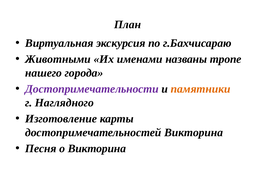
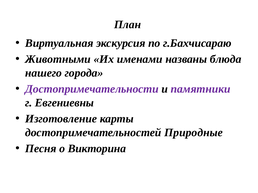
тропе: тропе -> блюда
памятники colour: orange -> purple
Наглядного: Наглядного -> Евгениевны
достопримечательностей Викторина: Викторина -> Природные
